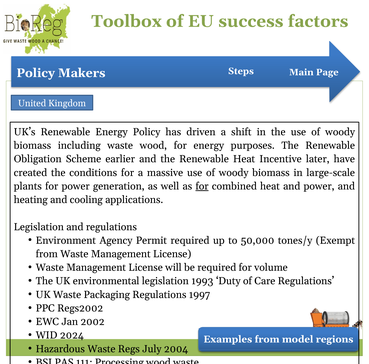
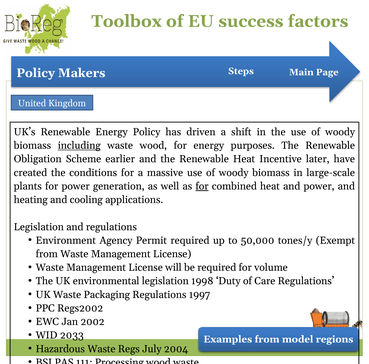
including underline: none -> present
1993: 1993 -> 1998
2024: 2024 -> 2033
